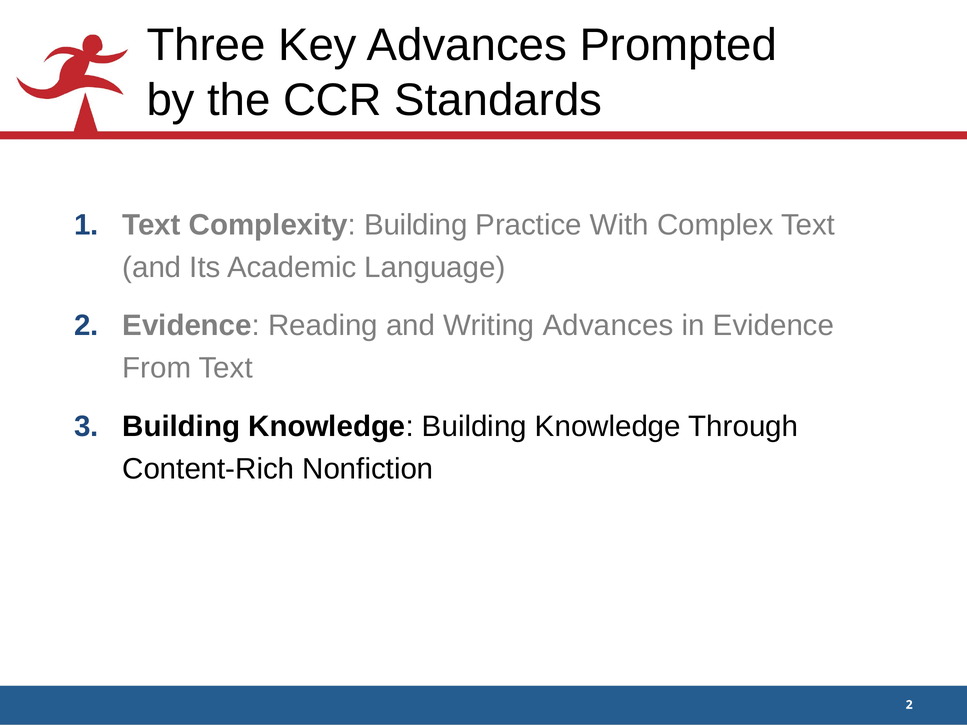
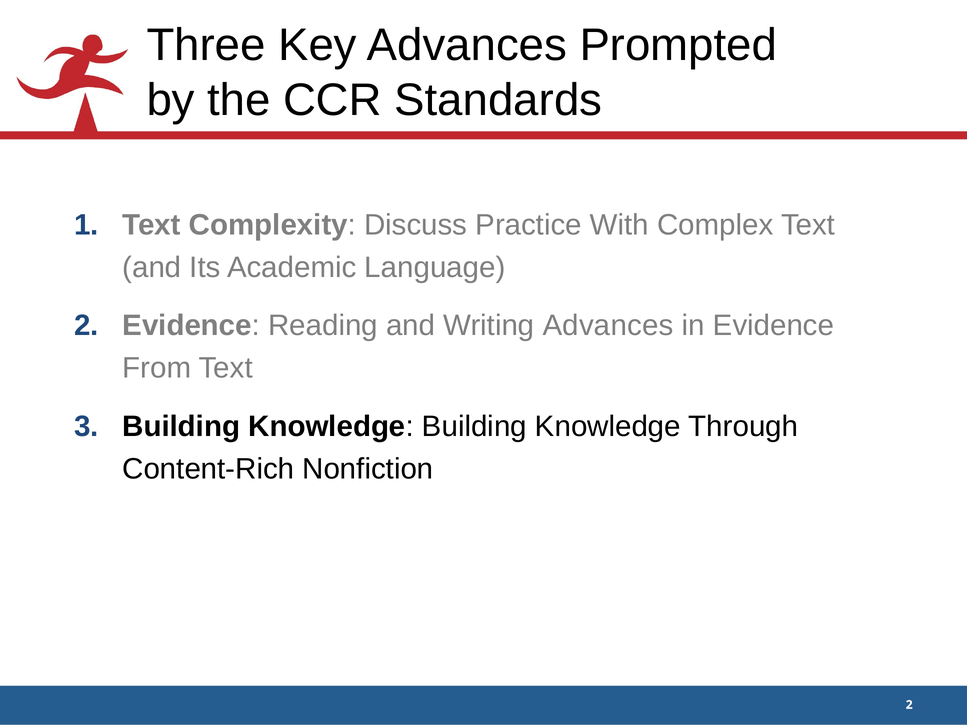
Complexity Building: Building -> Discuss
